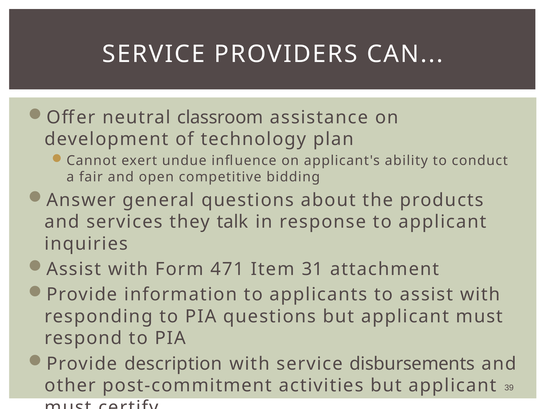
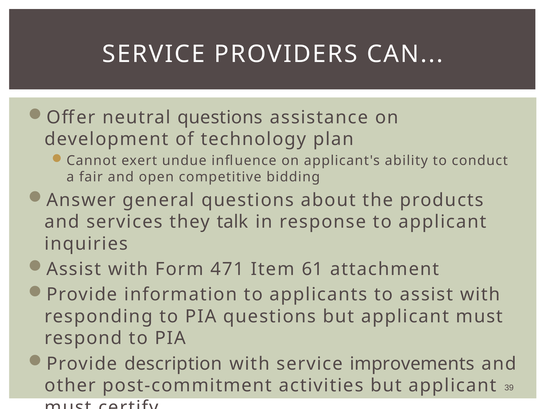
neutral classroom: classroom -> questions
31: 31 -> 61
disbursements: disbursements -> improvements
